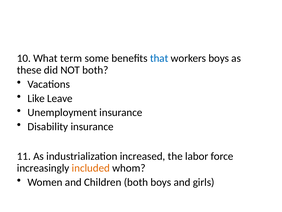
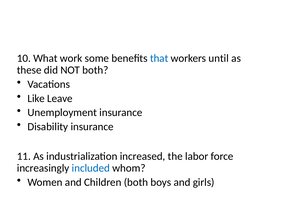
term: term -> work
workers boys: boys -> until
included colour: orange -> blue
